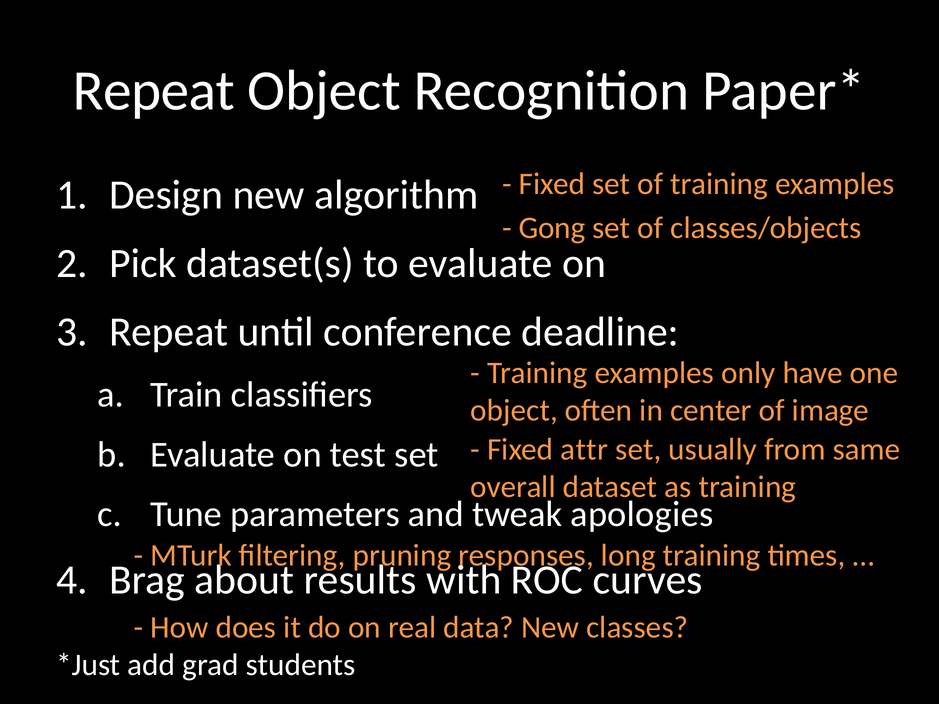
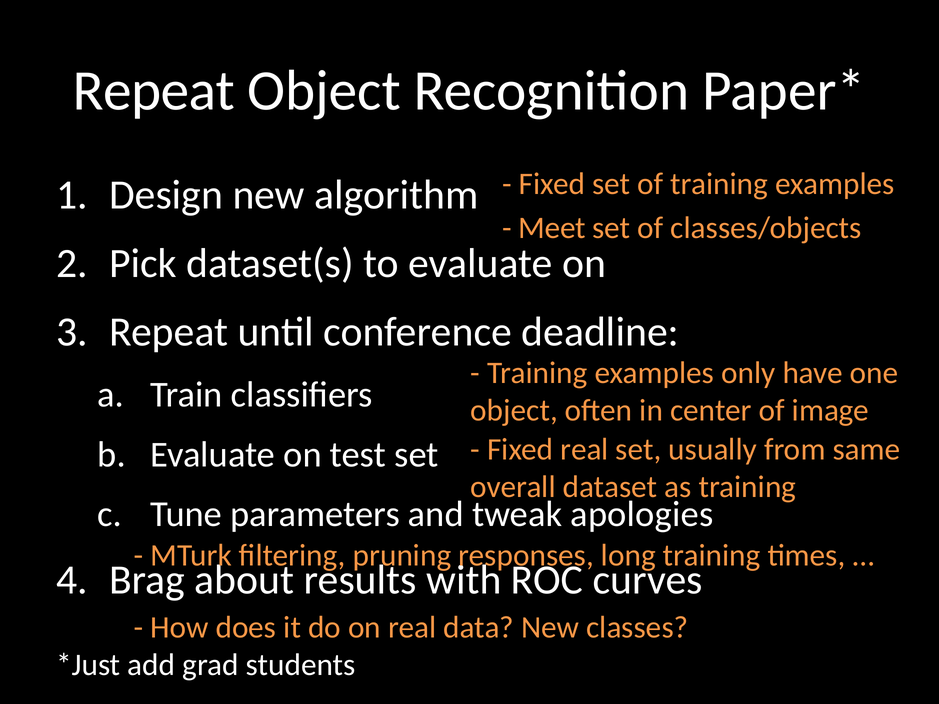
Gong: Gong -> Meet
Fixed attr: attr -> real
